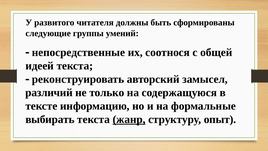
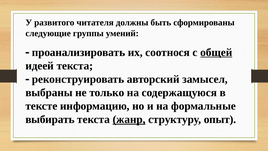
непосредственные: непосредственные -> проанализировать
общей underline: none -> present
различий: различий -> выбраны
